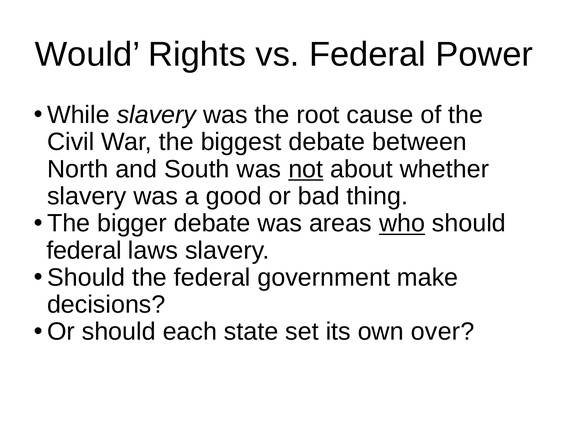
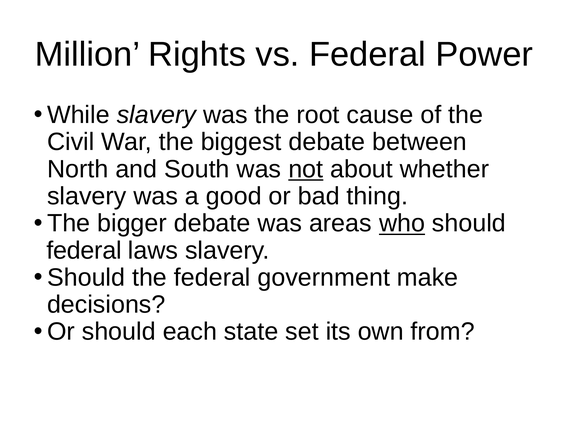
Would: Would -> Million
over: over -> from
